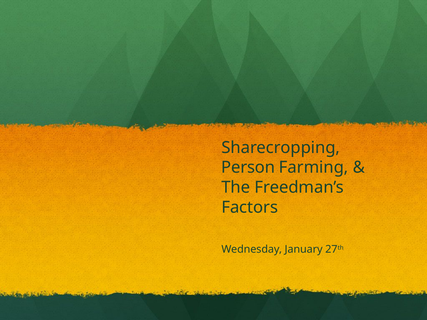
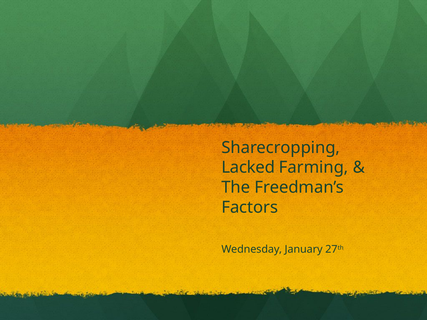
Person: Person -> Lacked
